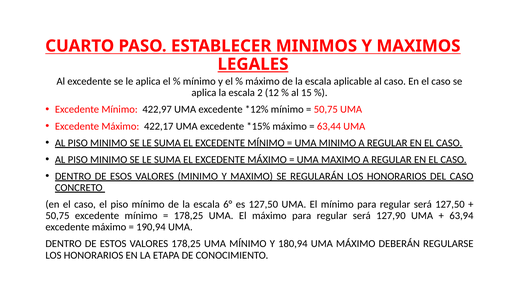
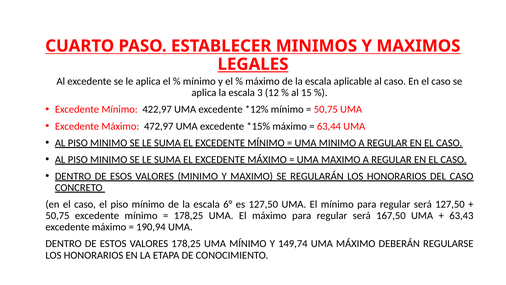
2: 2 -> 3
422,17: 422,17 -> 472,97
127,90: 127,90 -> 167,50
63,94: 63,94 -> 63,43
180,94: 180,94 -> 149,74
